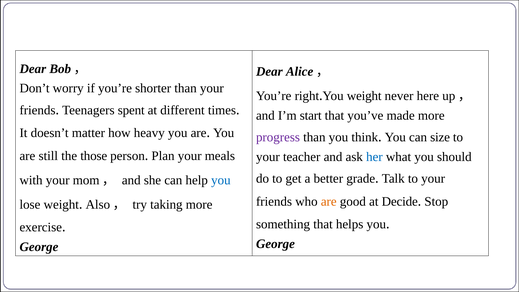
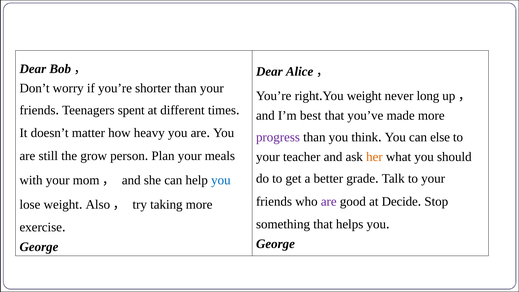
here: here -> long
start: start -> best
size: size -> else
those: those -> grow
her colour: blue -> orange
are at (329, 201) colour: orange -> purple
